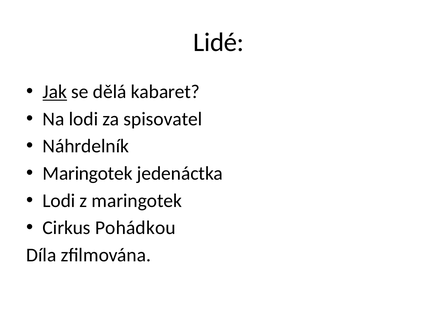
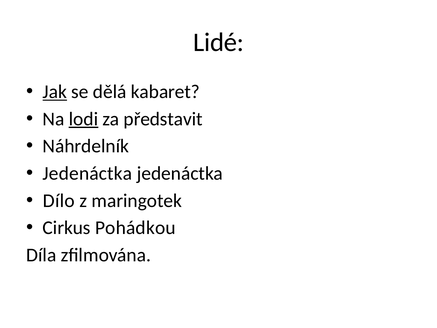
lodi at (83, 119) underline: none -> present
spisovatel: spisovatel -> představit
Maringotek at (88, 173): Maringotek -> Jedenáctka
Lodi at (59, 200): Lodi -> Dílo
